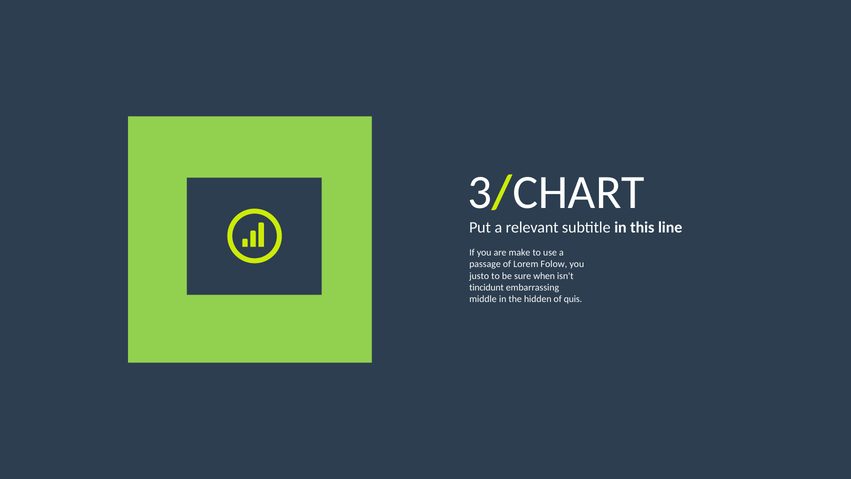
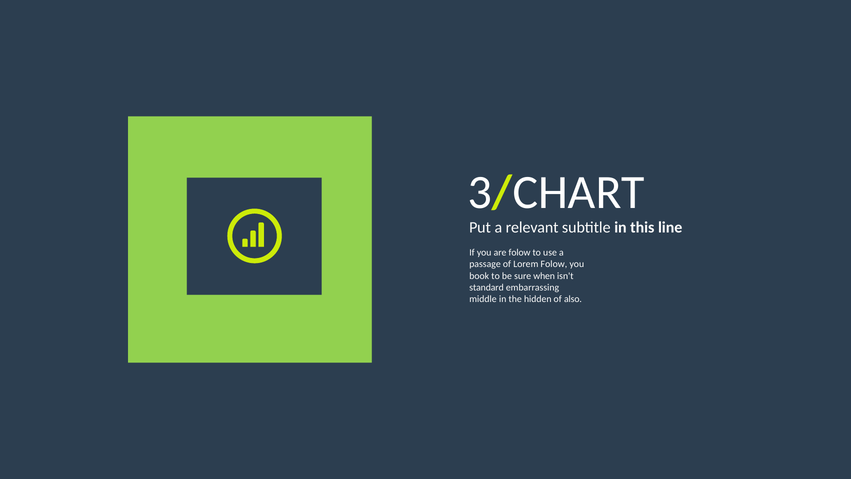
are make: make -> folow
justo: justo -> book
tincidunt: tincidunt -> standard
quis: quis -> also
